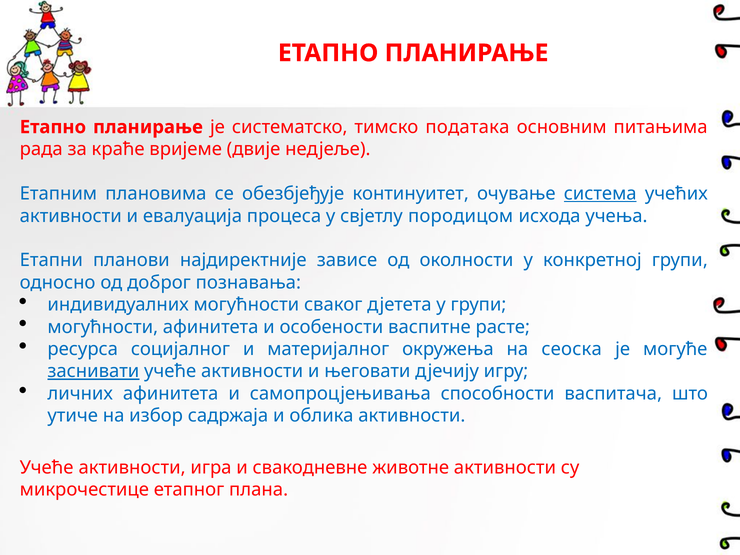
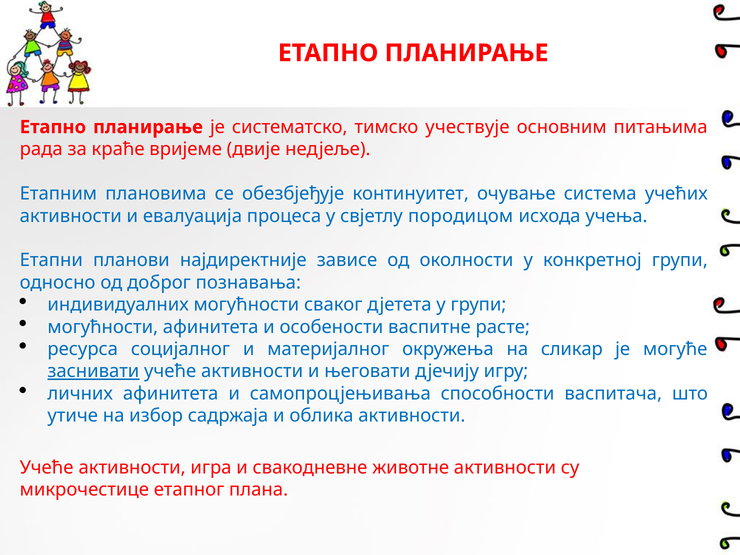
података: података -> учествује
система underline: present -> none
сеоска: сеоска -> сликар
